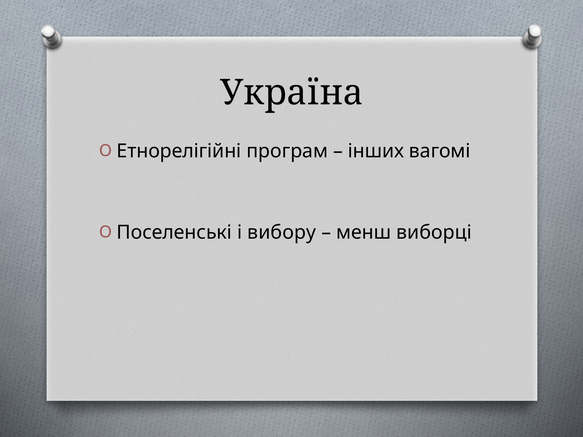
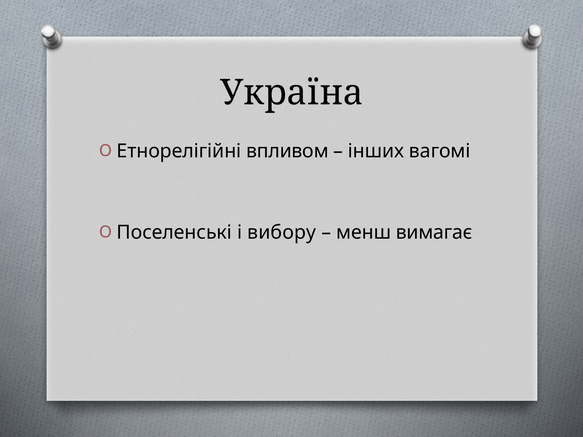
програм: програм -> впливом
виборці: виборці -> вимагає
